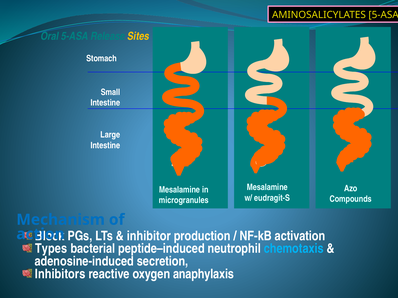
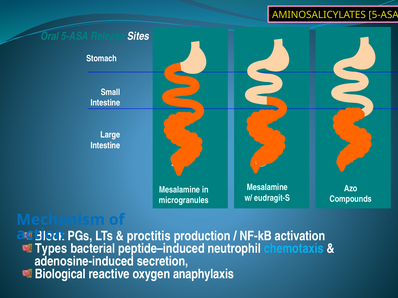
Sites colour: yellow -> white
inhibitor: inhibitor -> proctitis
Inhibitors: Inhibitors -> Biological
